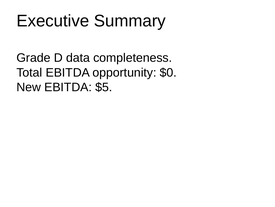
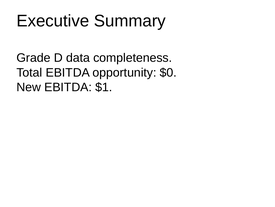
$5: $5 -> $1
